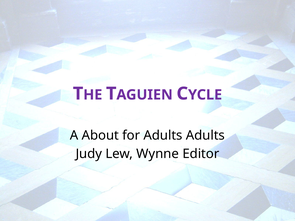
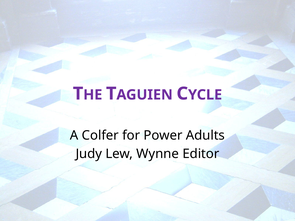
About: About -> Colfer
for Adults: Adults -> Power
